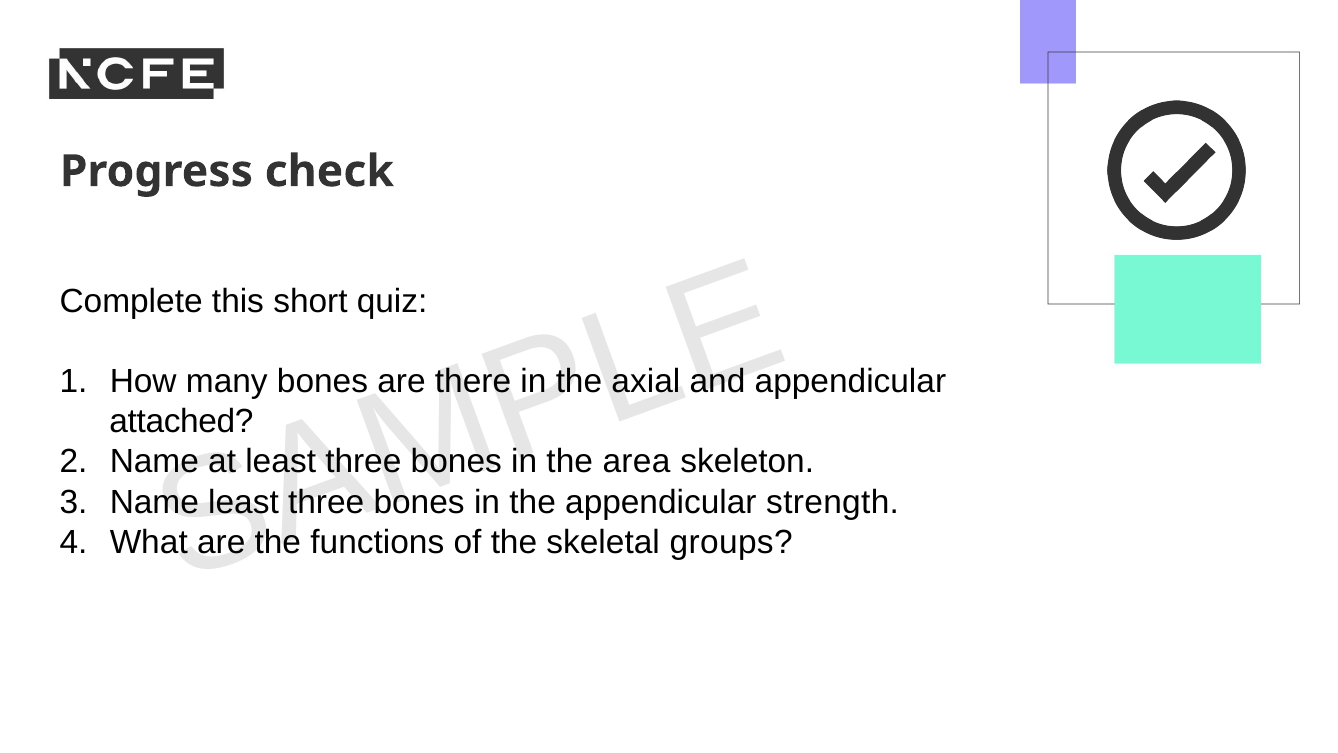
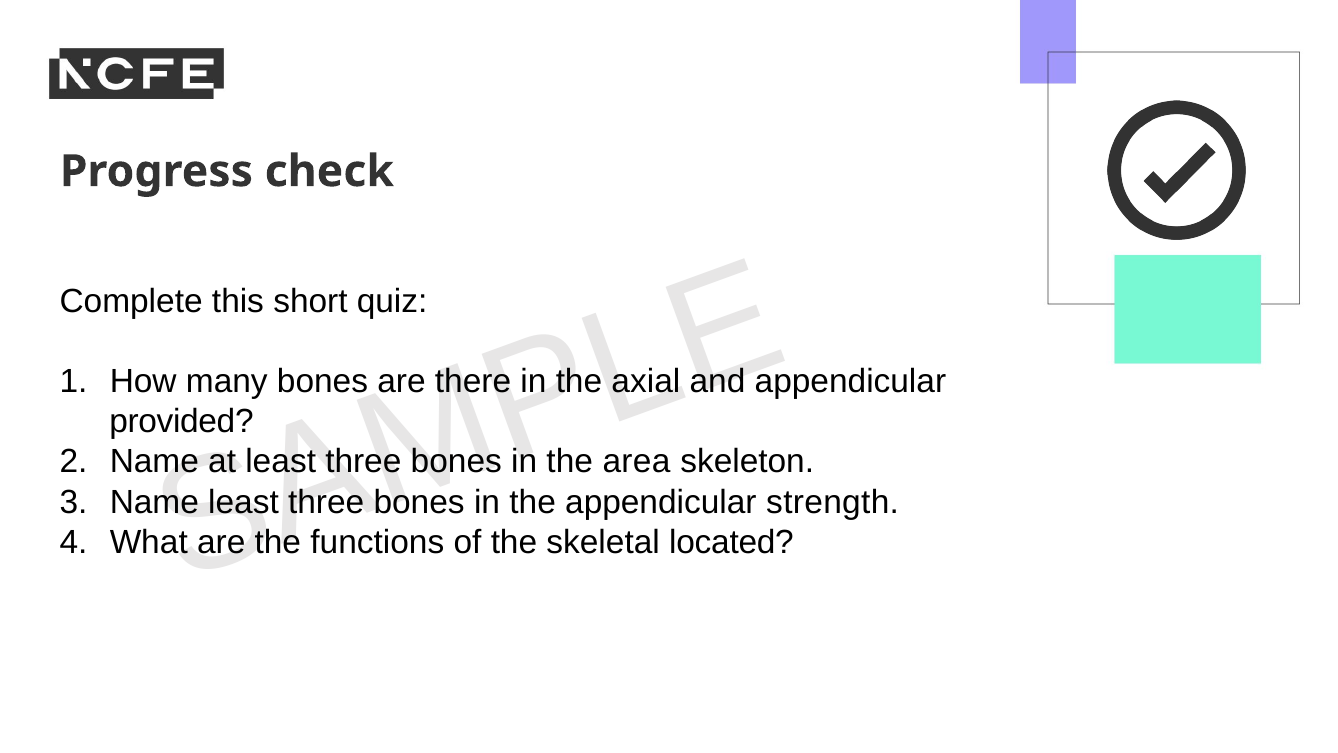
attached: attached -> provided
groups: groups -> located
